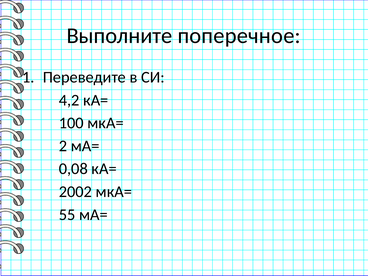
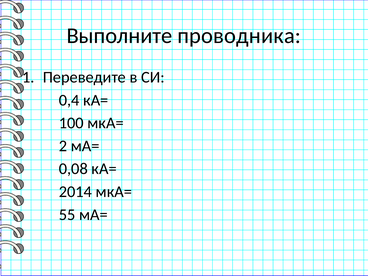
поперечное: поперечное -> проводника
4,2: 4,2 -> 0,4
2002: 2002 -> 2014
